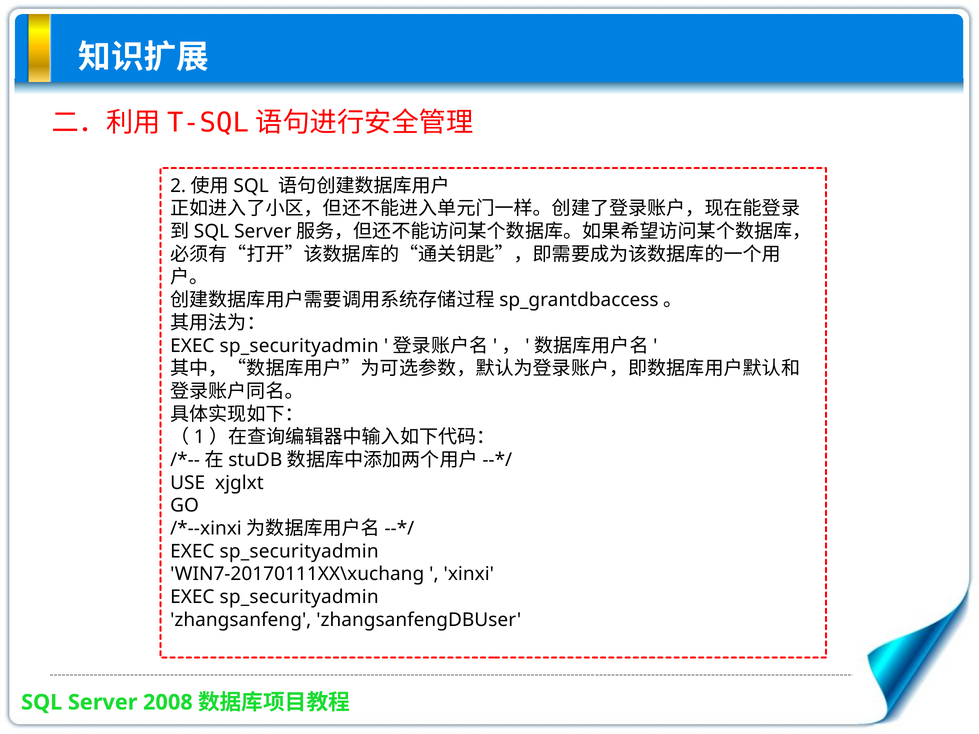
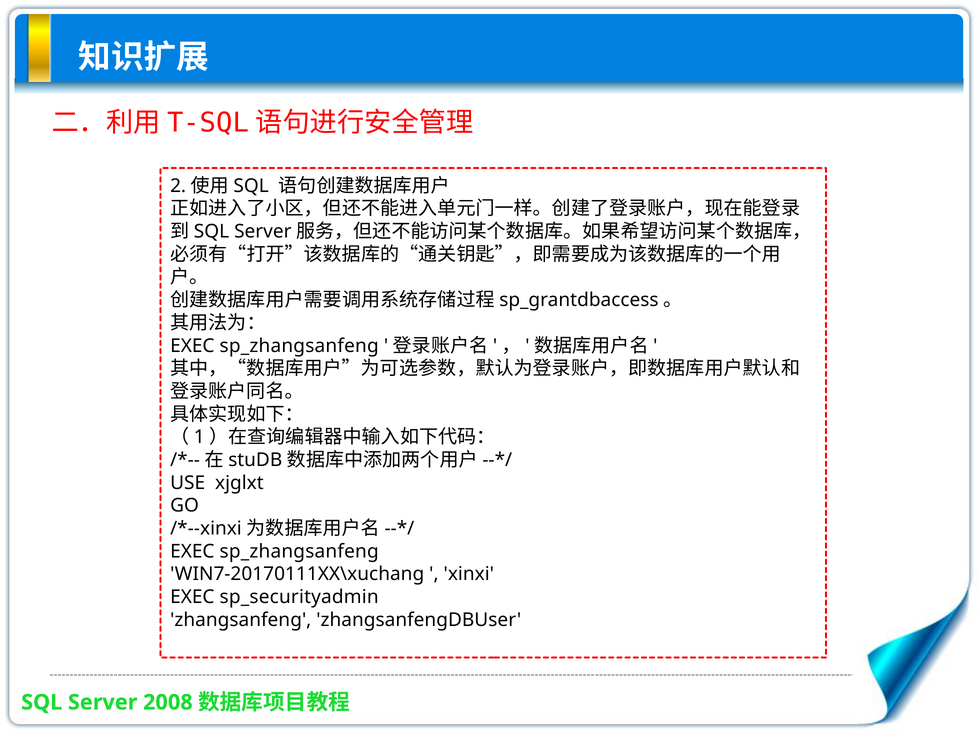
sp_securityadmin at (299, 346): sp_securityadmin -> sp_zhangsanfeng
sp_securityadmin at (299, 552): sp_securityadmin -> sp_zhangsanfeng
